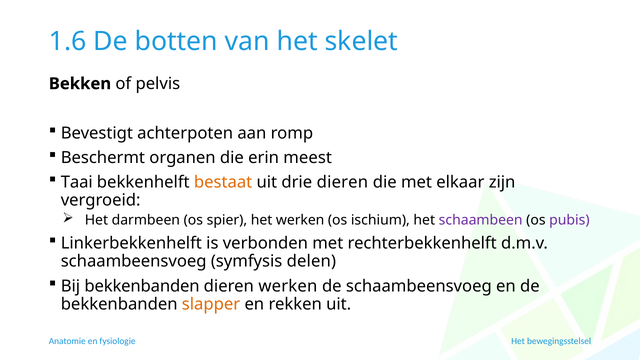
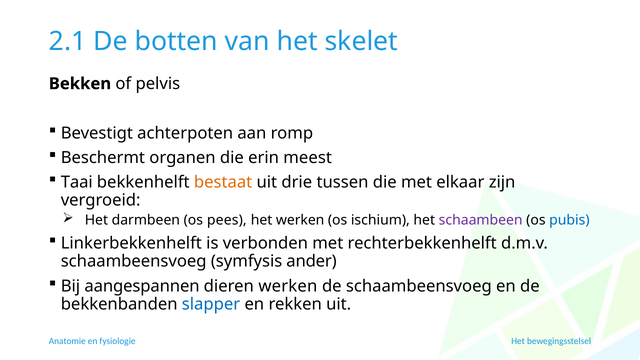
1.6: 1.6 -> 2.1
drie dieren: dieren -> tussen
spier: spier -> pees
pubis colour: purple -> blue
delen: delen -> ander
Bij bekkenbanden: bekkenbanden -> aangespannen
slapper colour: orange -> blue
